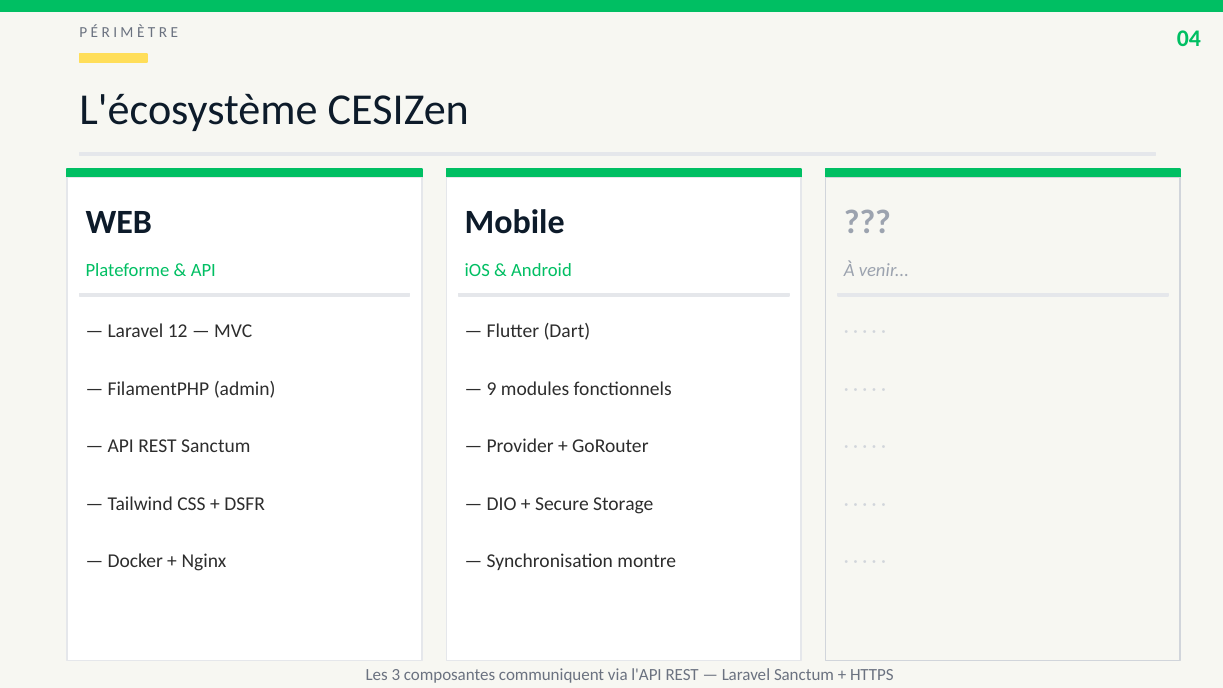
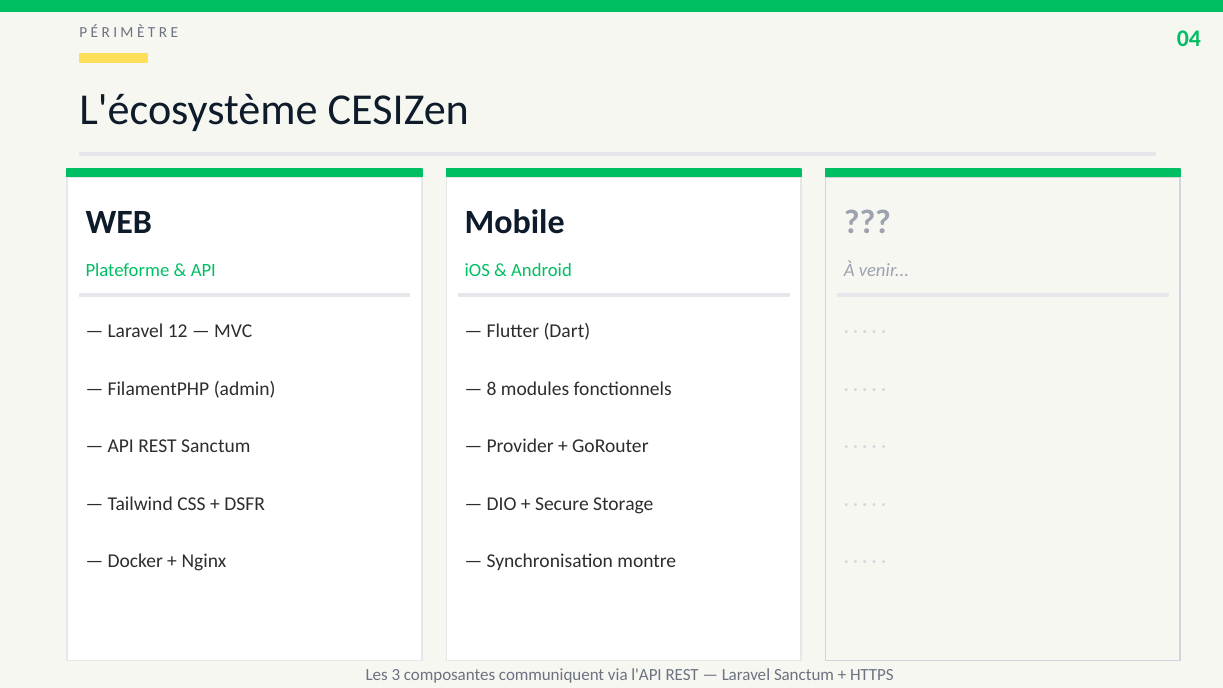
9: 9 -> 8
